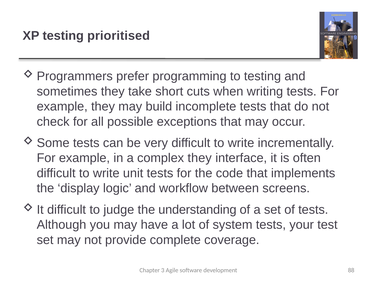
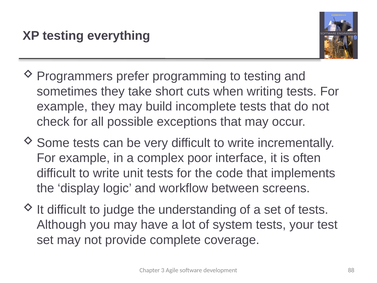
prioritised: prioritised -> everything
complex they: they -> poor
